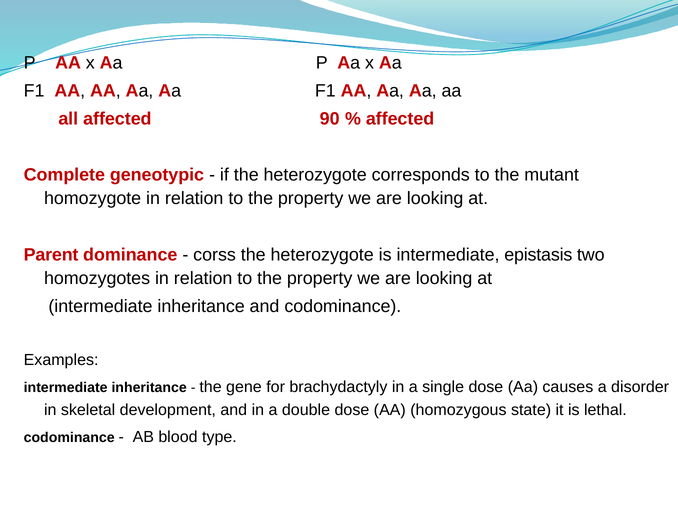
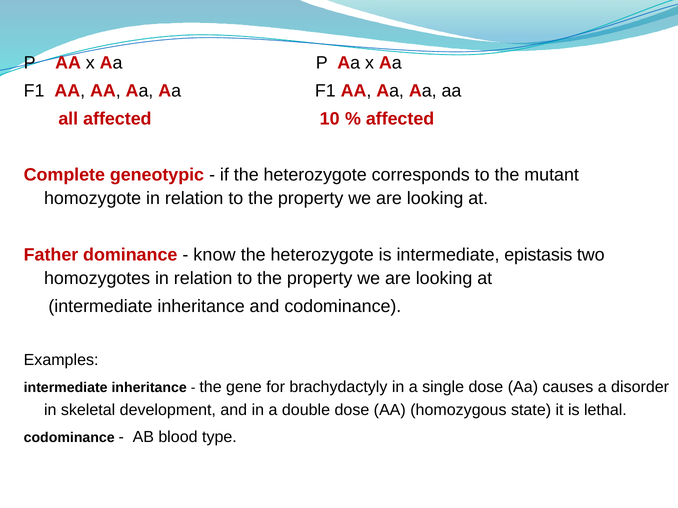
90: 90 -> 10
Parent: Parent -> Father
corss: corss -> know
